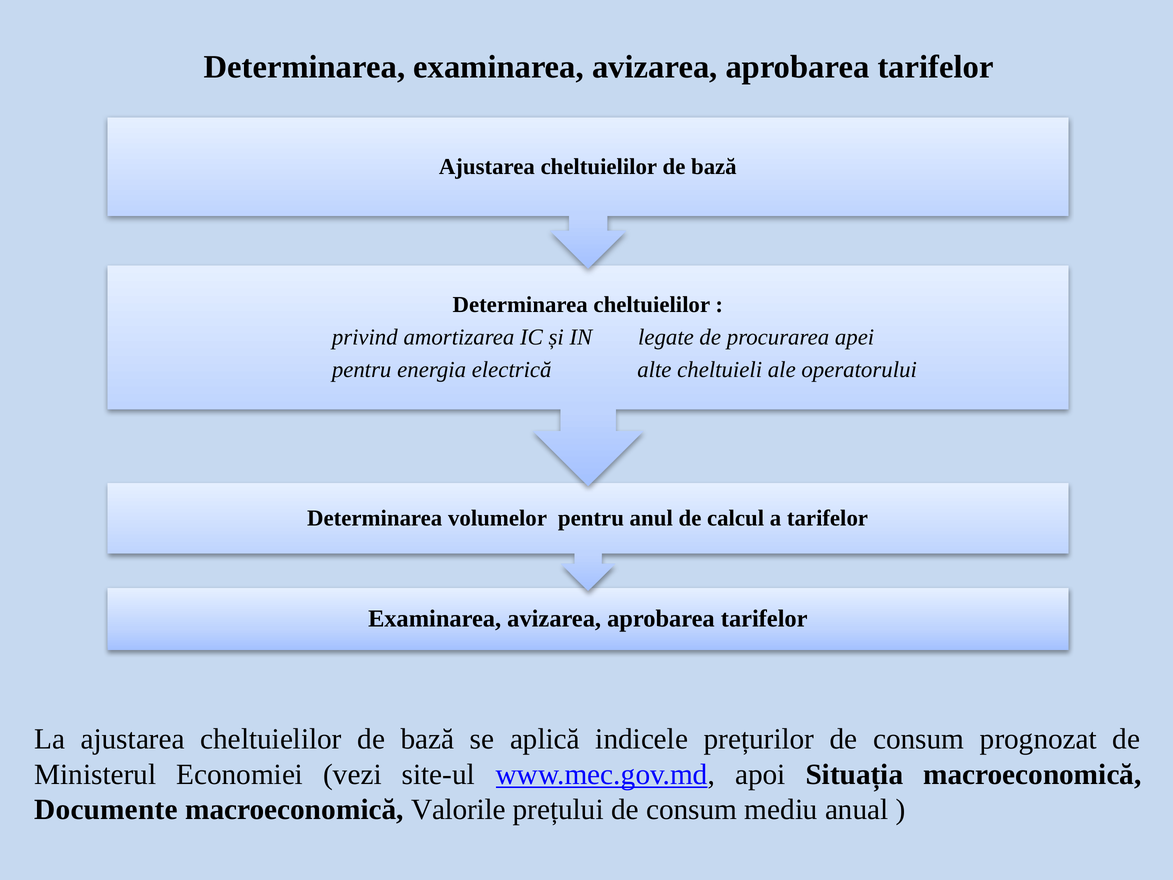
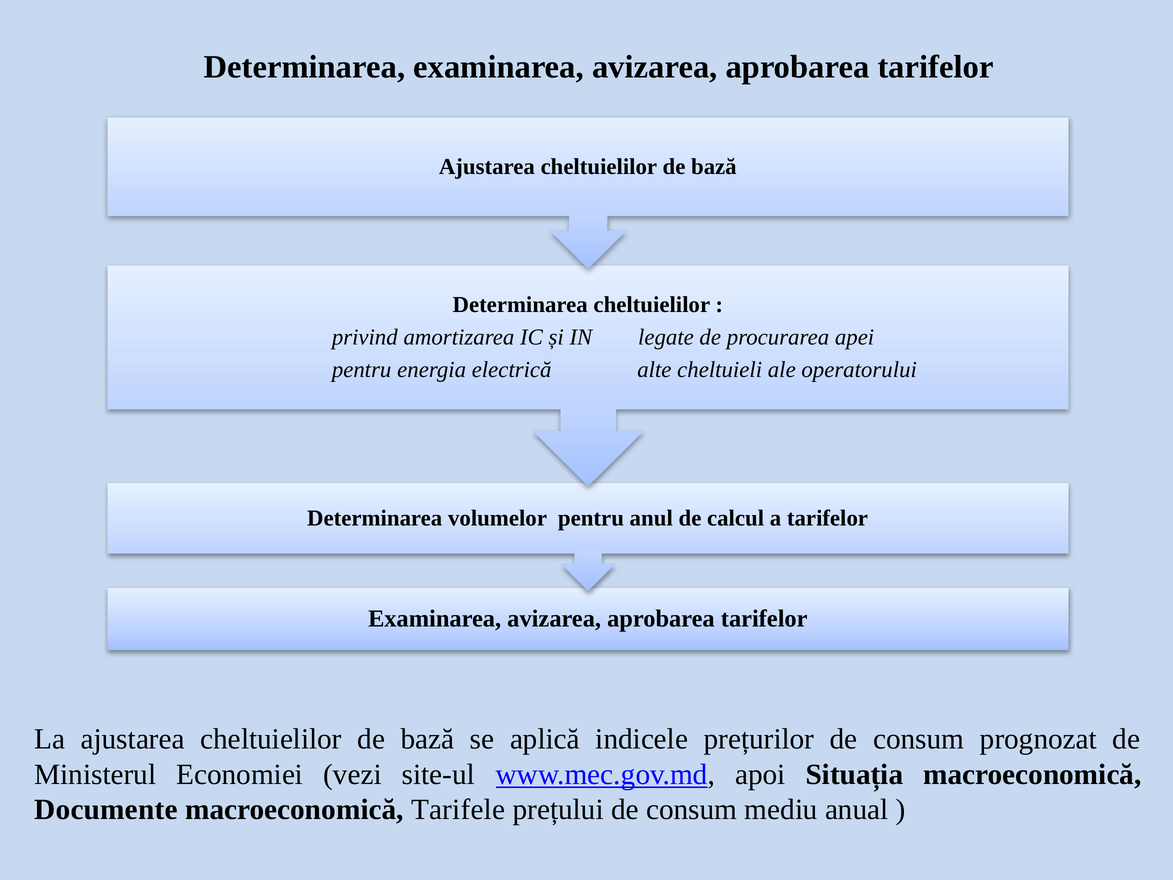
Valorile: Valorile -> Tarifele
